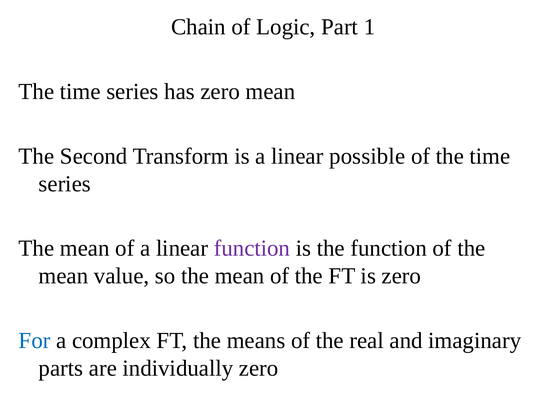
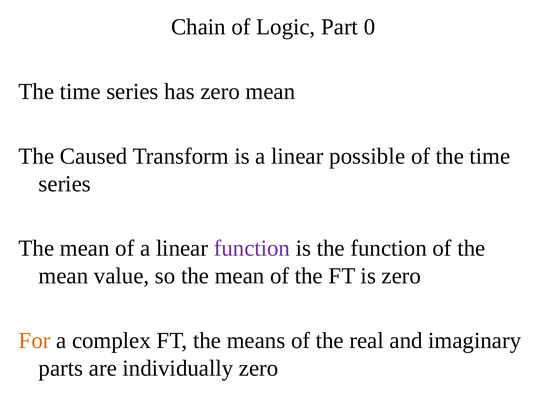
1: 1 -> 0
Second: Second -> Caused
For colour: blue -> orange
